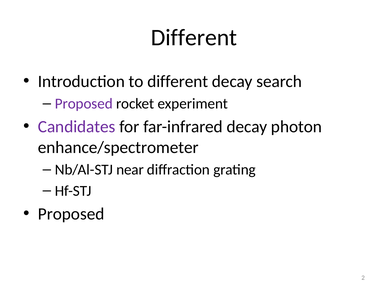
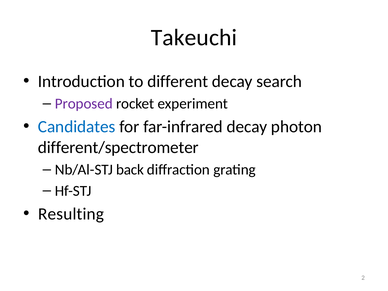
Different at (194, 38): Different -> Takeuchi
Candidates colour: purple -> blue
enhance/spectrometer: enhance/spectrometer -> different/spectrometer
near: near -> back
Proposed at (71, 214): Proposed -> Resulting
